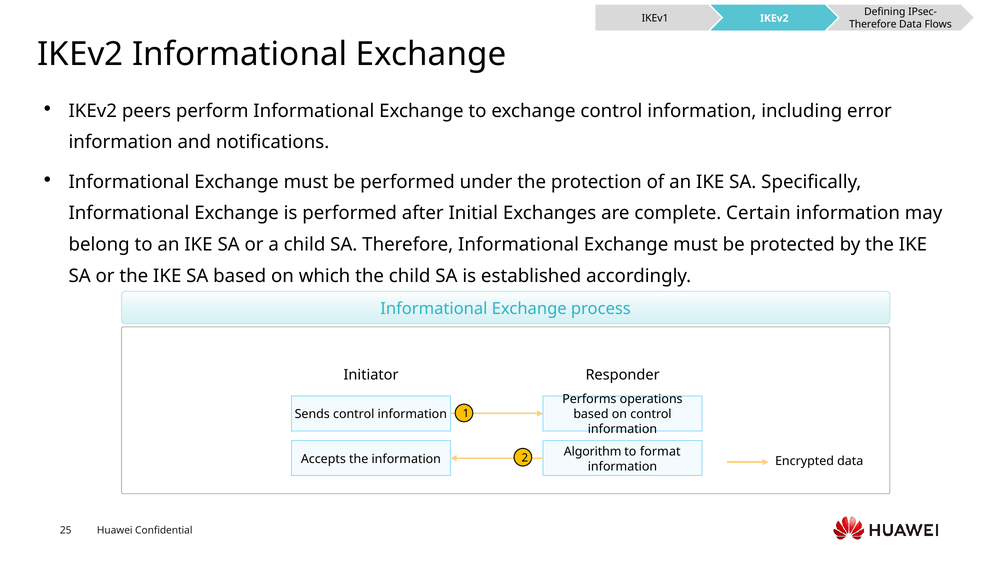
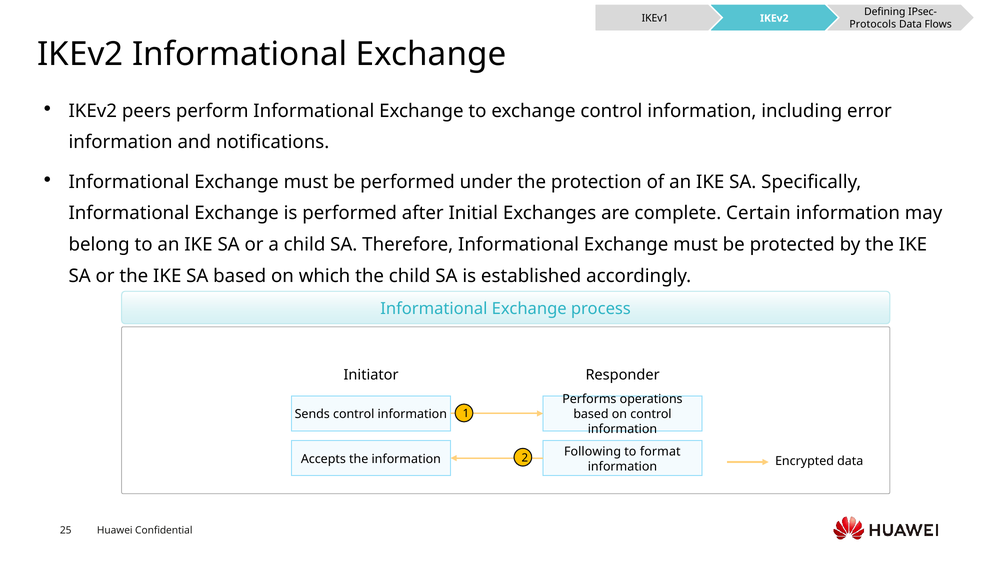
Therefore at (873, 25): Therefore -> Protocols
Algorithm: Algorithm -> Following
